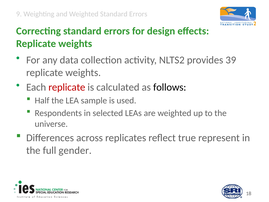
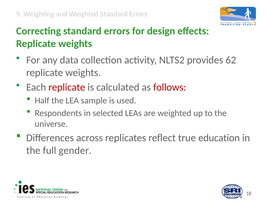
39: 39 -> 62
follows colour: black -> red
represent: represent -> education
